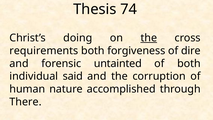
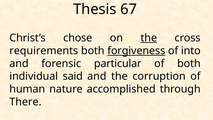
74: 74 -> 67
doing: doing -> chose
forgiveness underline: none -> present
dire: dire -> into
untainted: untainted -> particular
